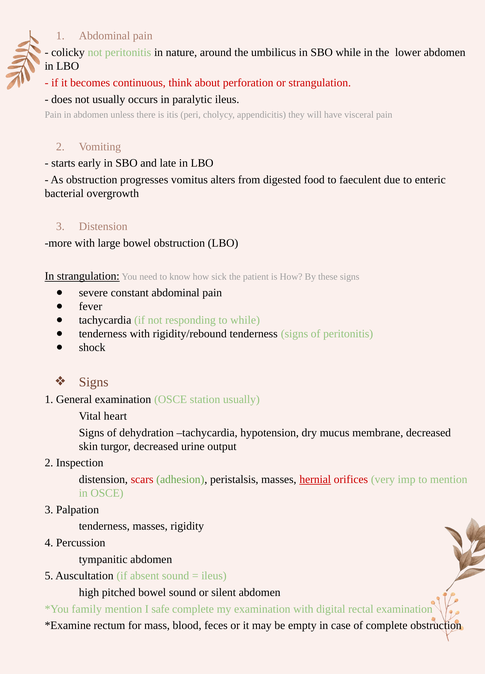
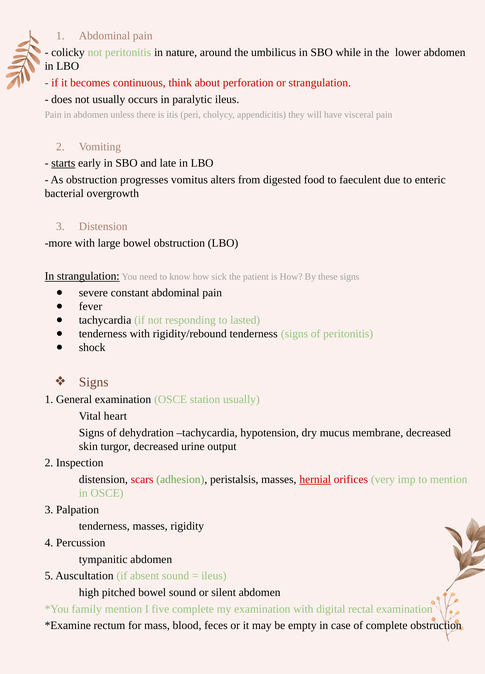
starts underline: none -> present
to while: while -> lasted
safe: safe -> five
